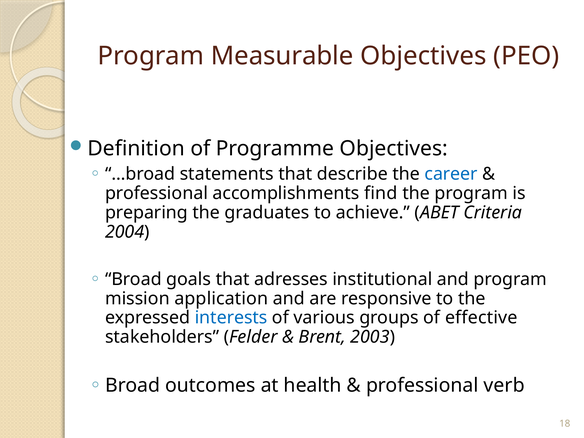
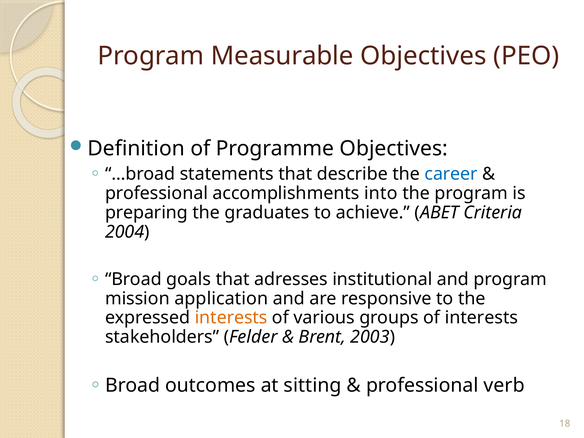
find: find -> into
interests at (231, 318) colour: blue -> orange
of effective: effective -> interests
health: health -> sitting
